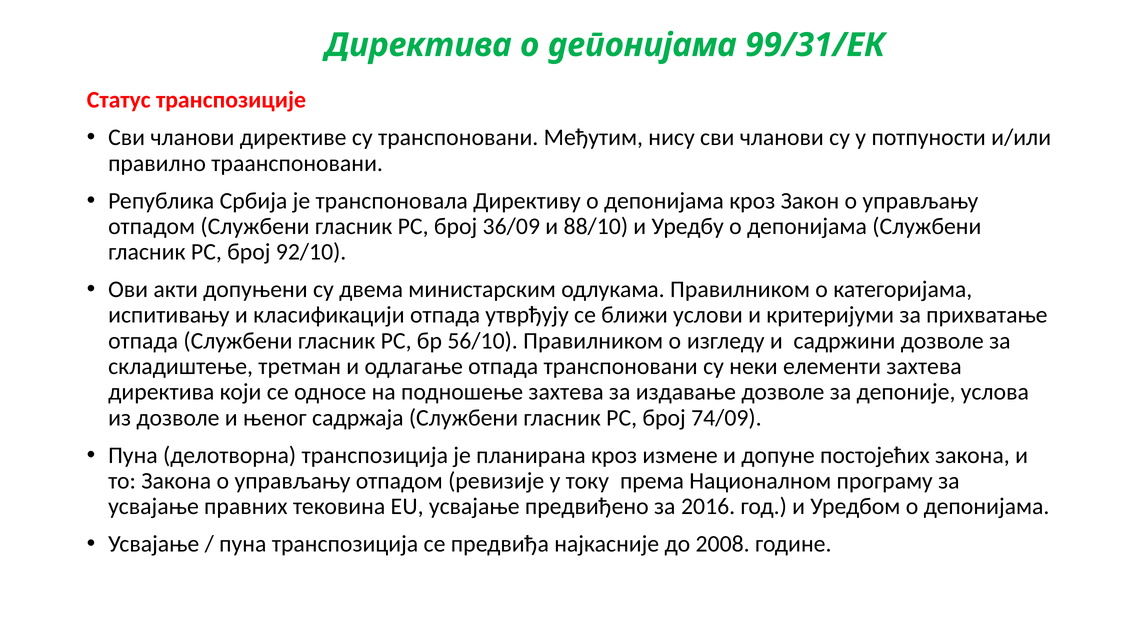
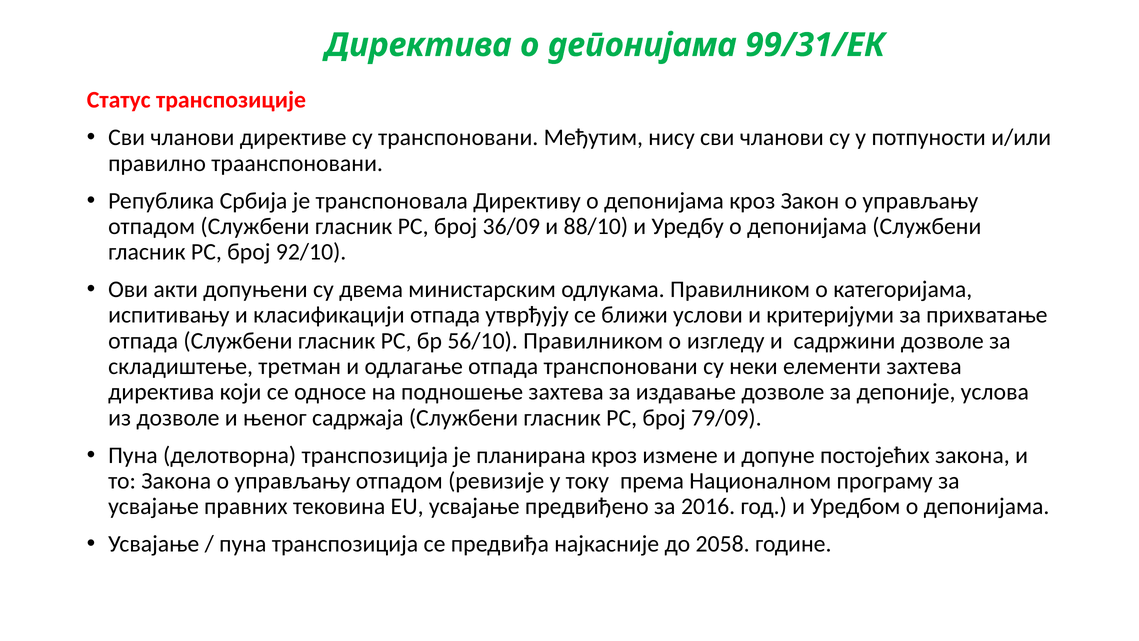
74/09: 74/09 -> 79/09
2008: 2008 -> 2058
